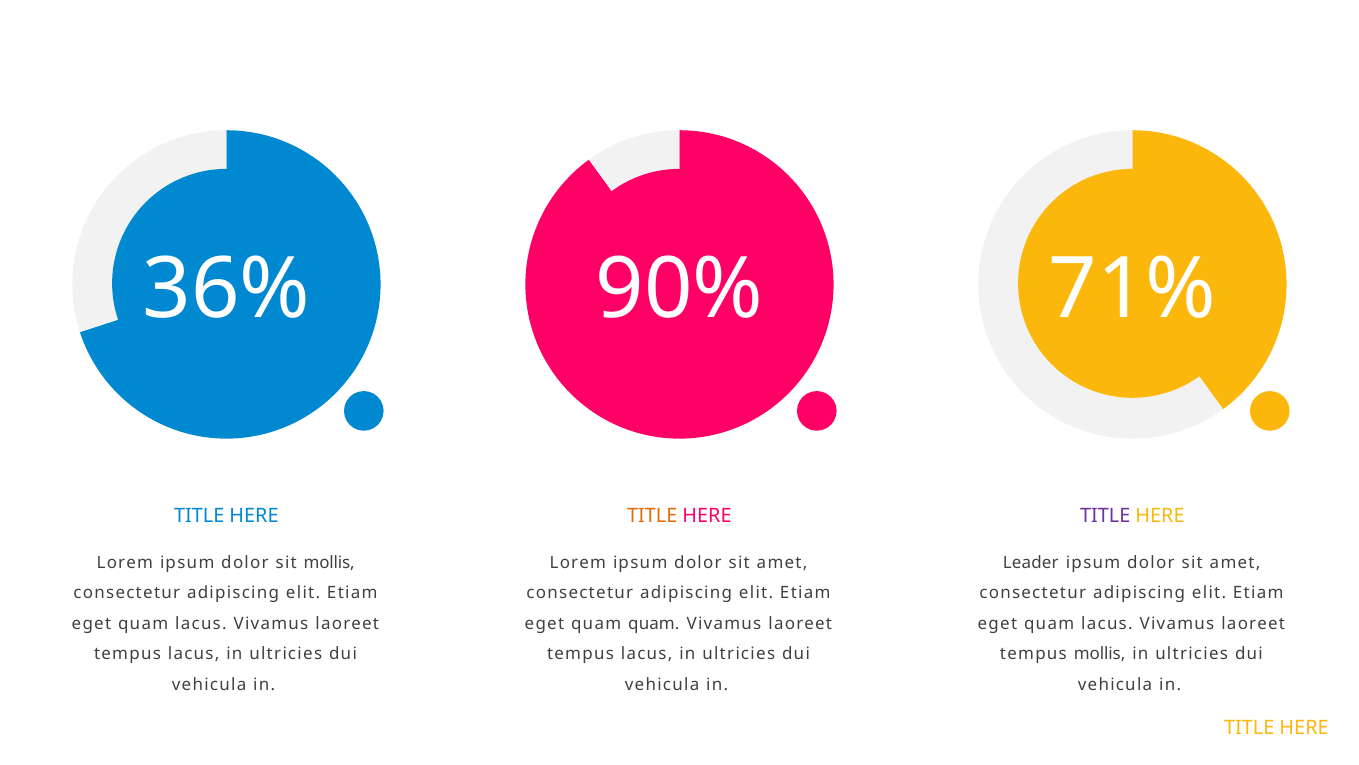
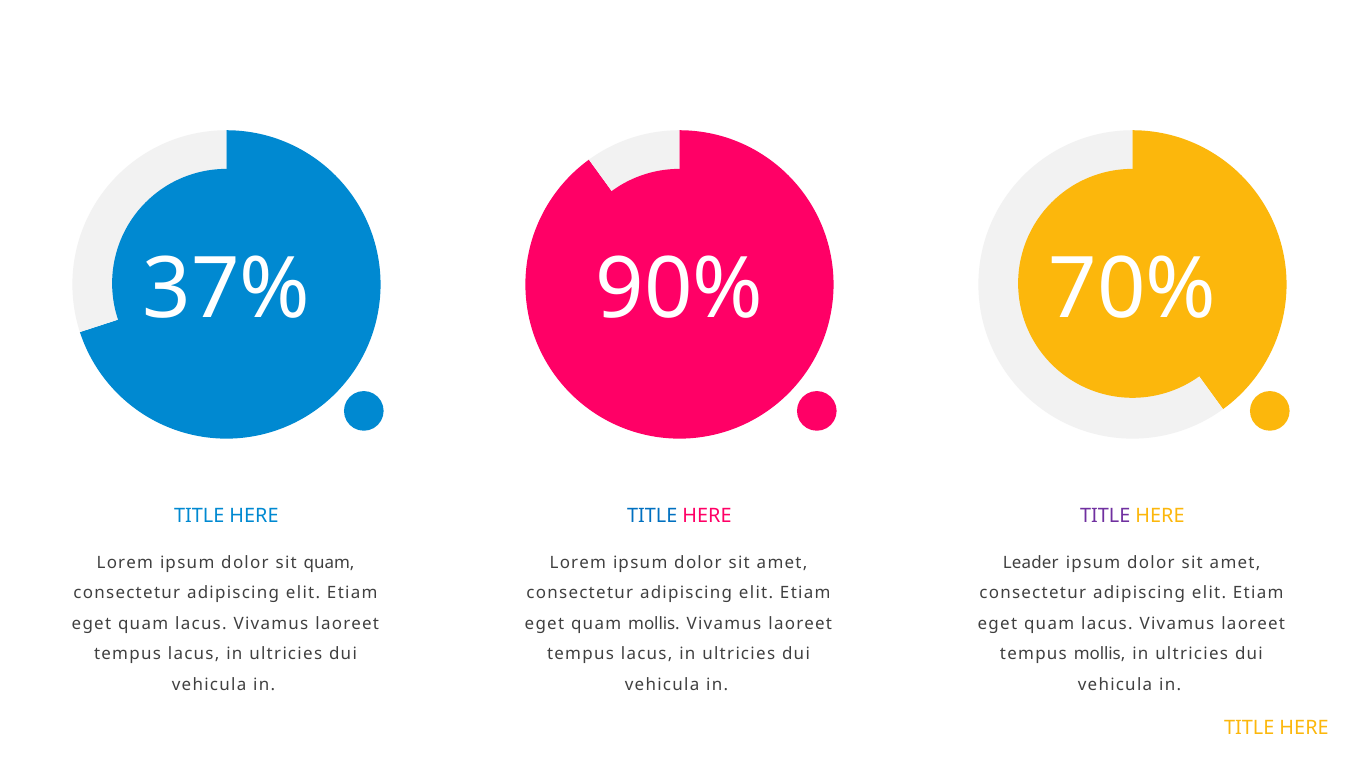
36%: 36% -> 37%
71%: 71% -> 70%
TITLE at (652, 516) colour: orange -> blue
sit mollis: mollis -> quam
quam quam: quam -> mollis
